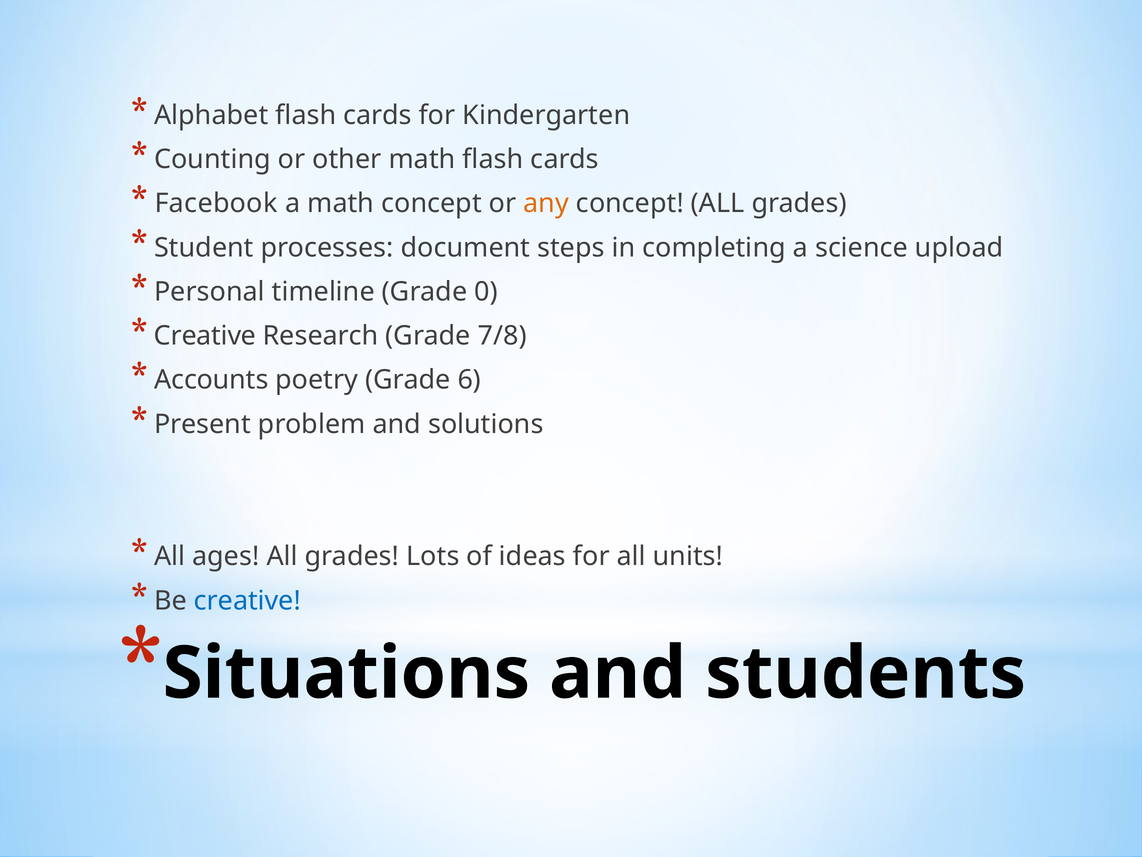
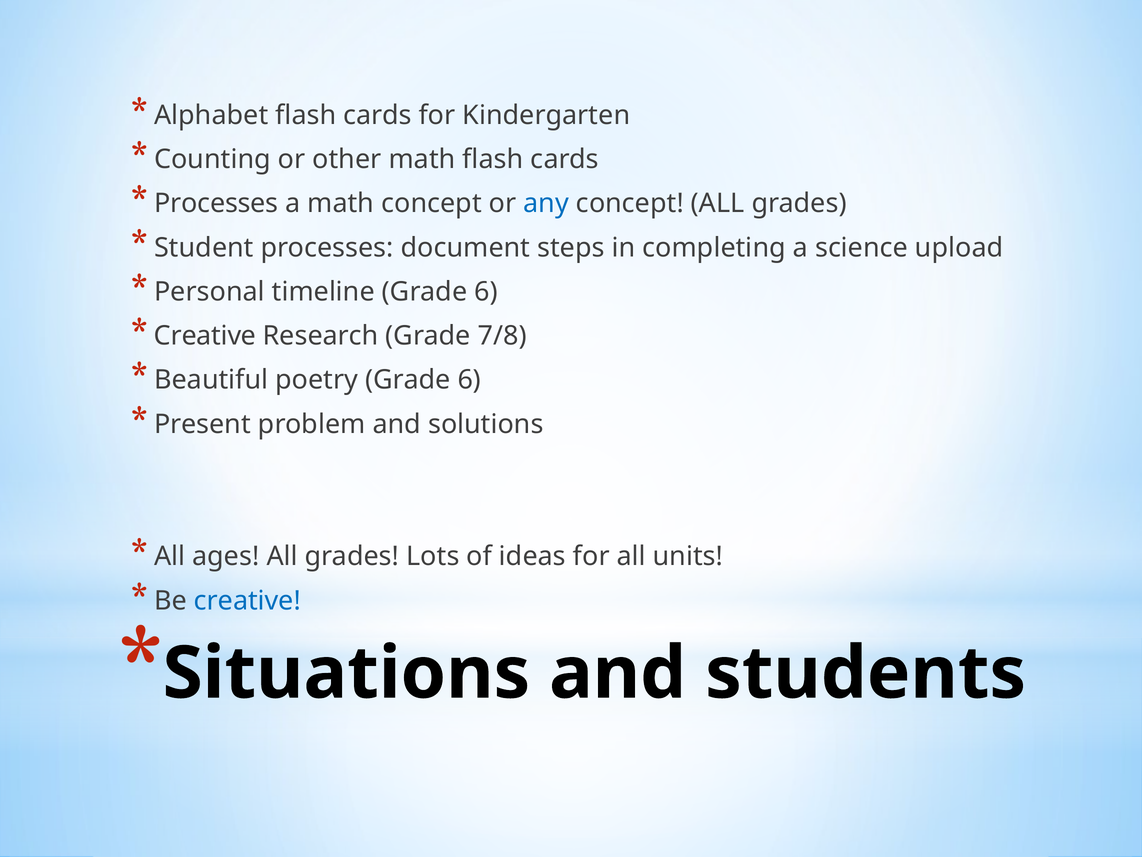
Facebook at (216, 203): Facebook -> Processes
any colour: orange -> blue
timeline Grade 0: 0 -> 6
Accounts: Accounts -> Beautiful
